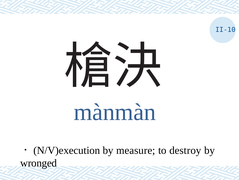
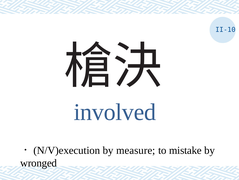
mànmàn: mànmàn -> involved
destroy: destroy -> mistake
